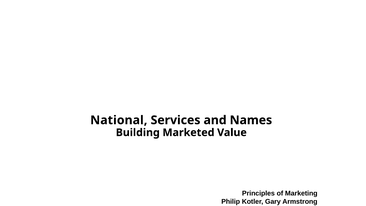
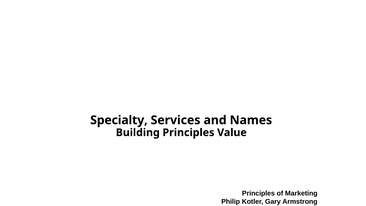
National: National -> Specialty
Building Marketed: Marketed -> Principles
